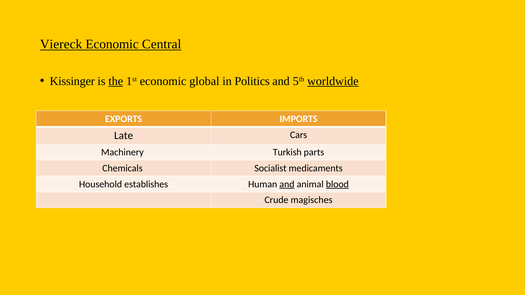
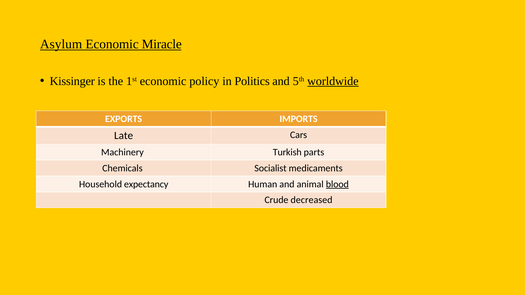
Viereck: Viereck -> Asylum
Central: Central -> Miracle
the underline: present -> none
global: global -> policy
establishes: establishes -> expectancy
and at (287, 184) underline: present -> none
magisches: magisches -> decreased
